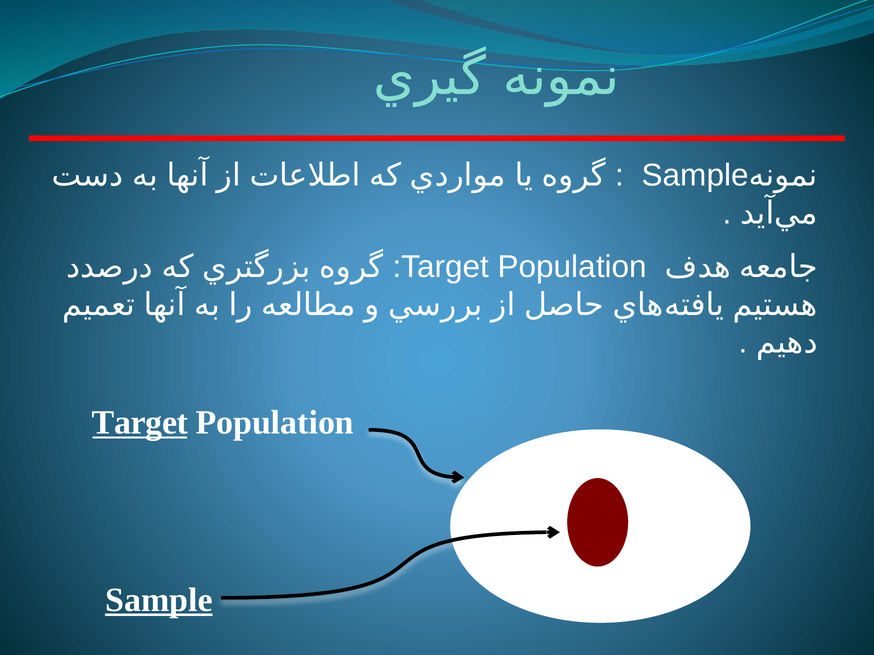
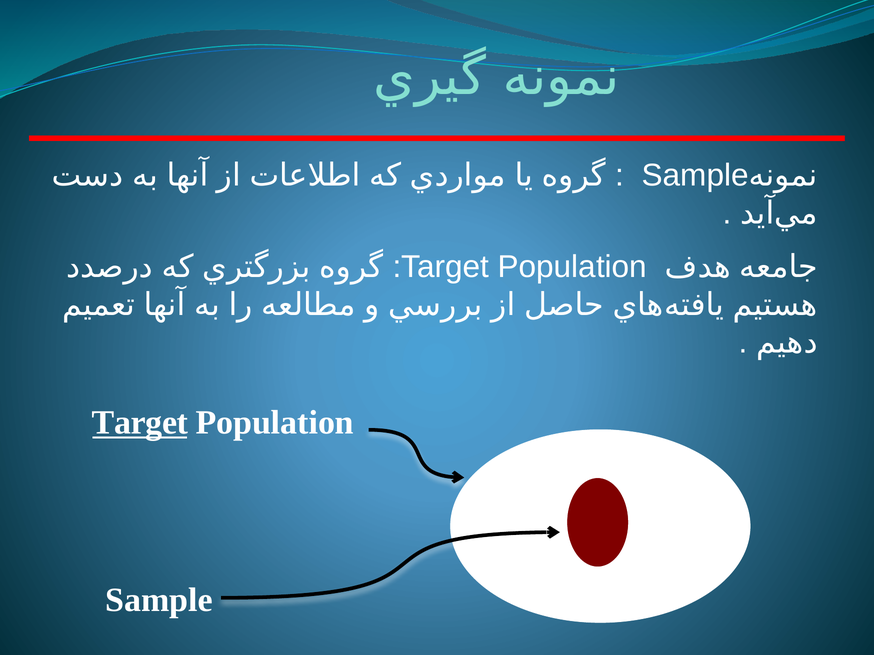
Sample at (159, 601) underline: present -> none
